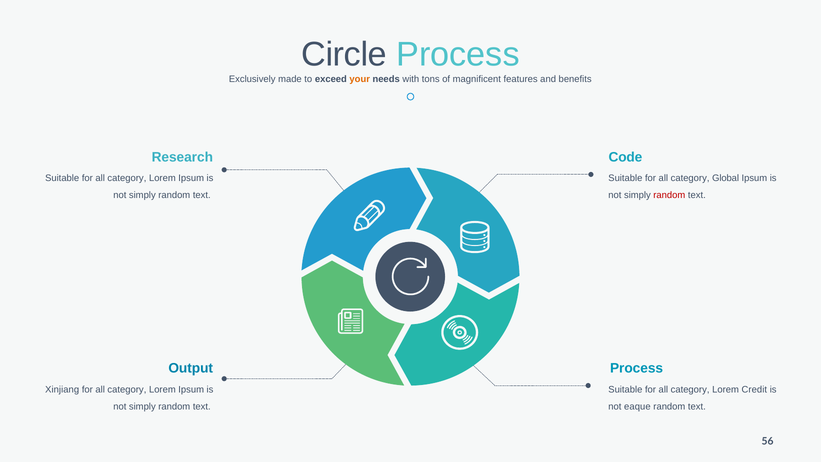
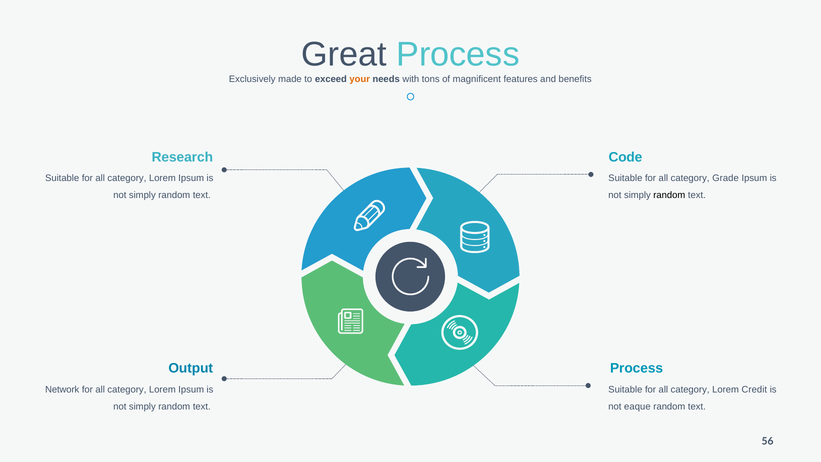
Circle: Circle -> Great
Global: Global -> Grade
random at (669, 195) colour: red -> black
Xinjiang: Xinjiang -> Network
